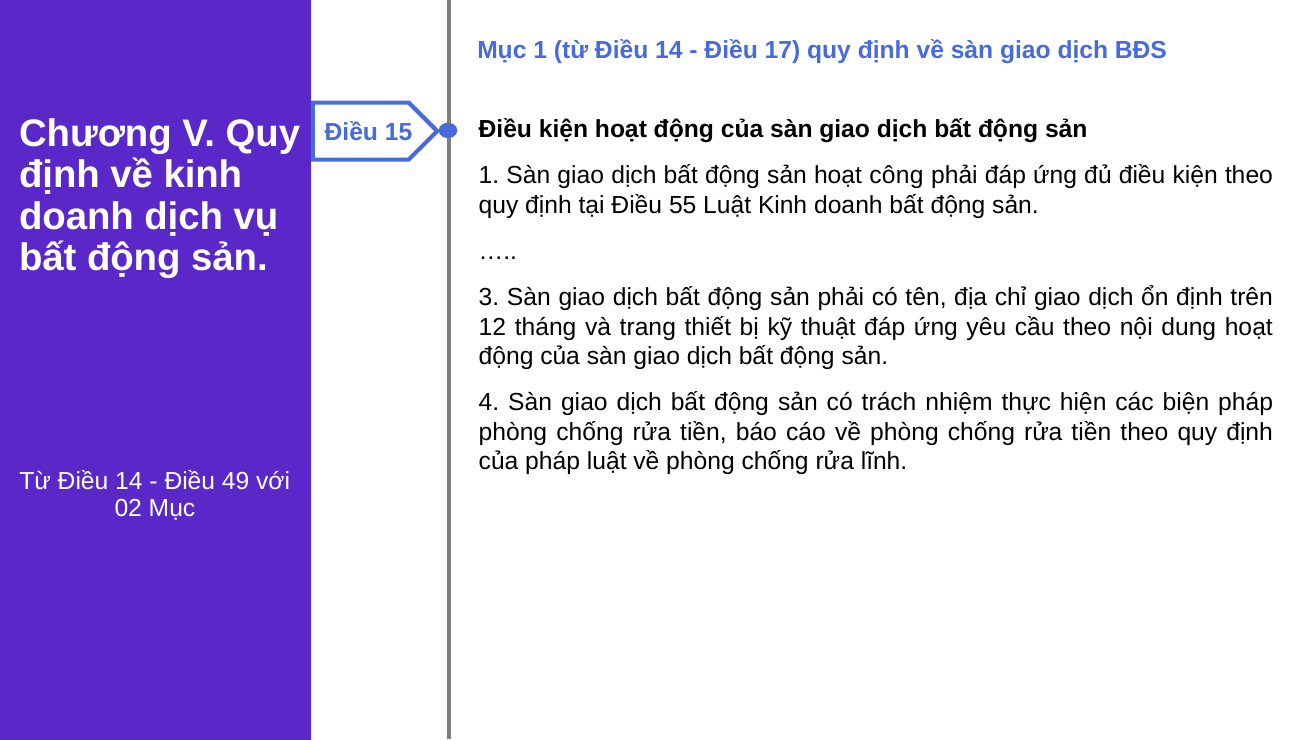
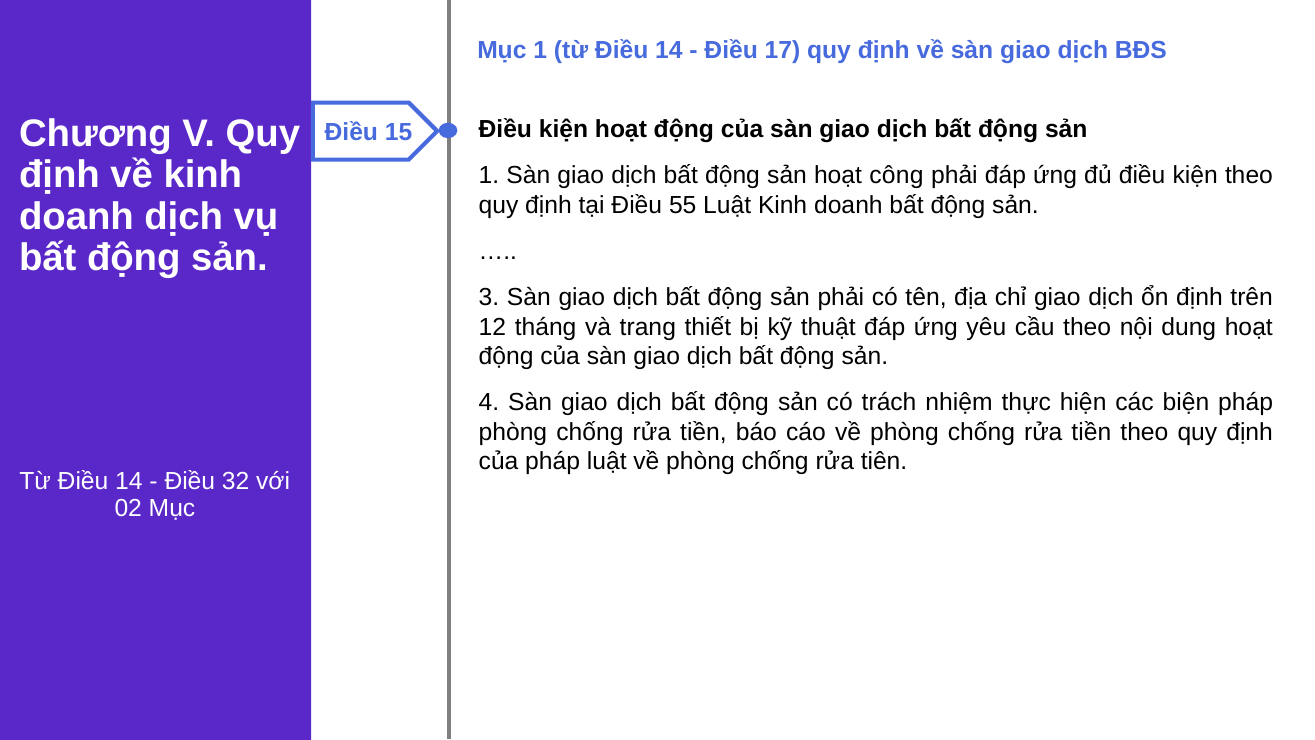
lĩnh: lĩnh -> tiên
49: 49 -> 32
